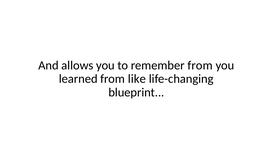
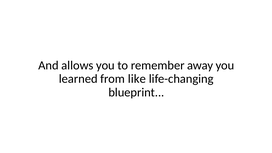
remember from: from -> away
